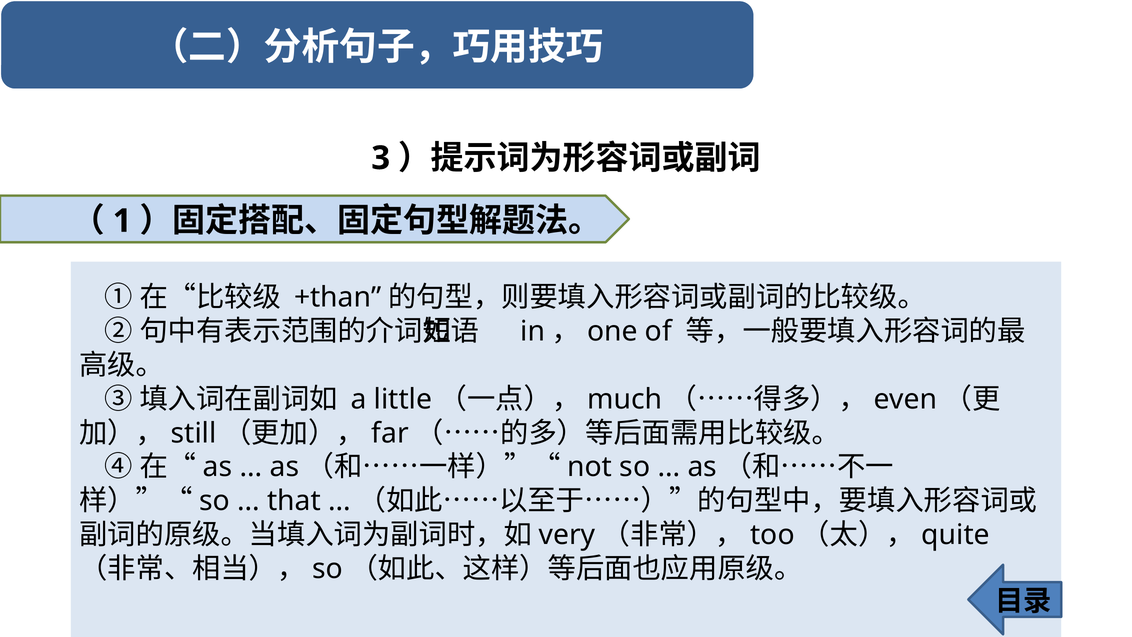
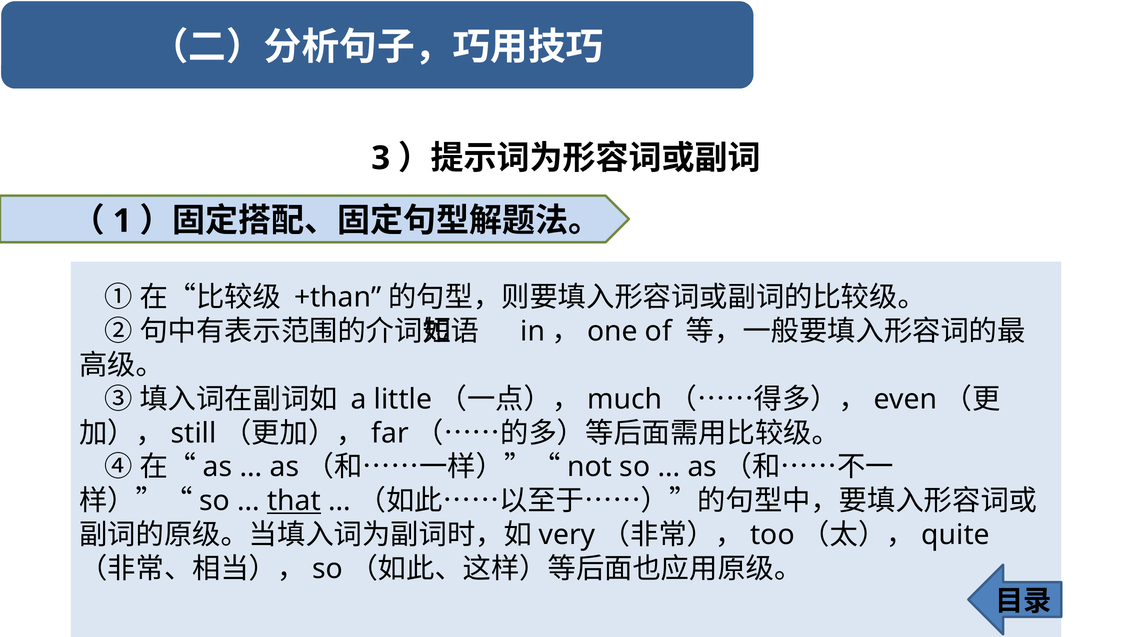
that underline: none -> present
